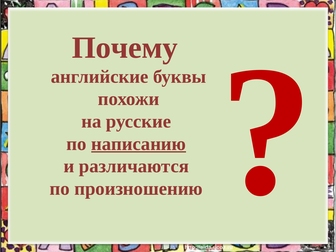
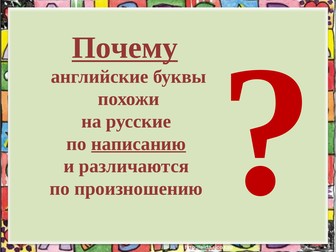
Почему underline: none -> present
